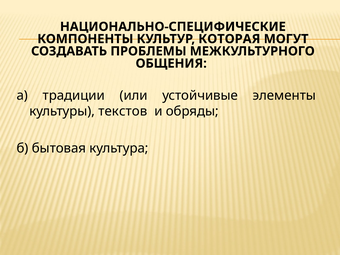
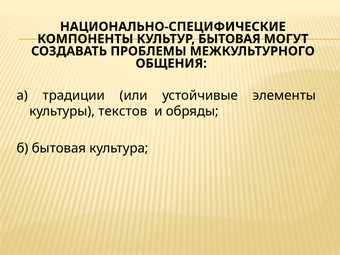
КУЛЬТУР КОТОРАЯ: КОТОРАЯ -> БЫТОВАЯ
